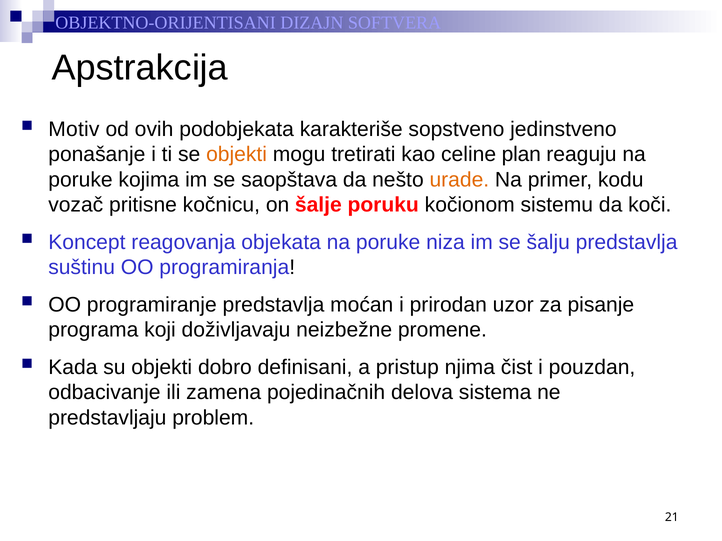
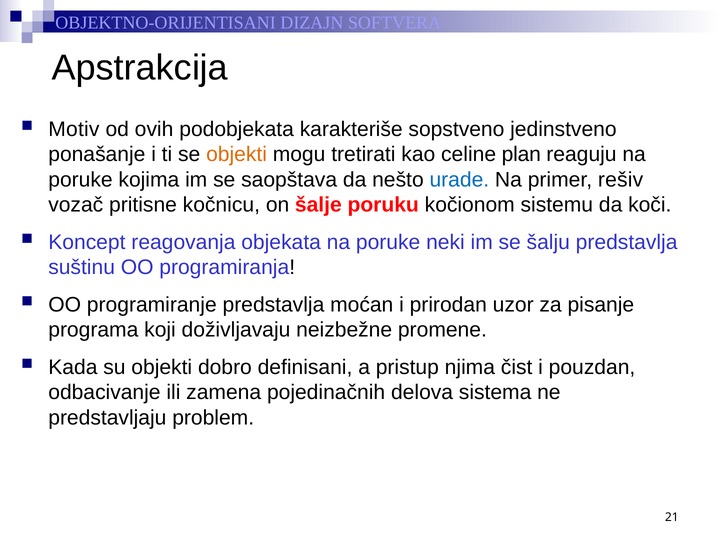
urade colour: orange -> blue
kodu: kodu -> rešiv
niza: niza -> neki
